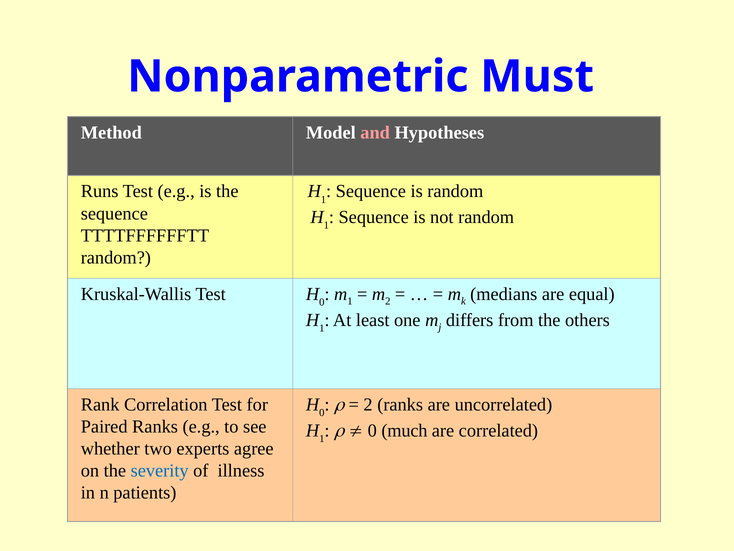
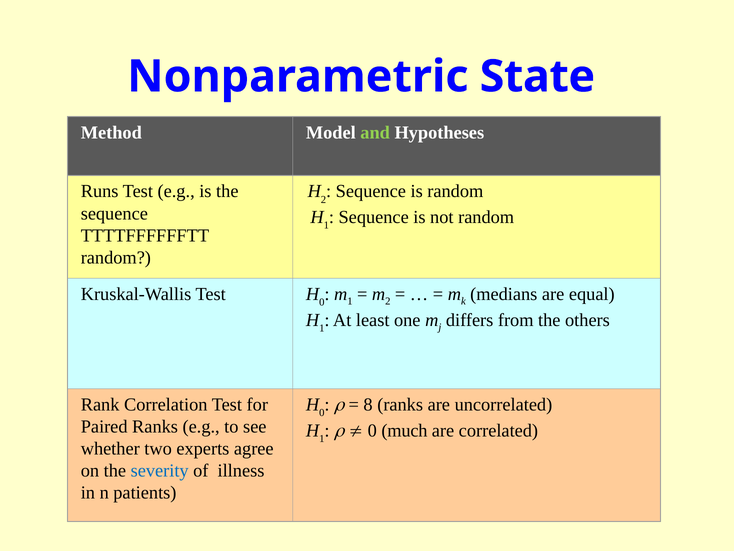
Must: Must -> State
and colour: pink -> light green
1 at (324, 199): 1 -> 2
2 at (368, 404): 2 -> 8
